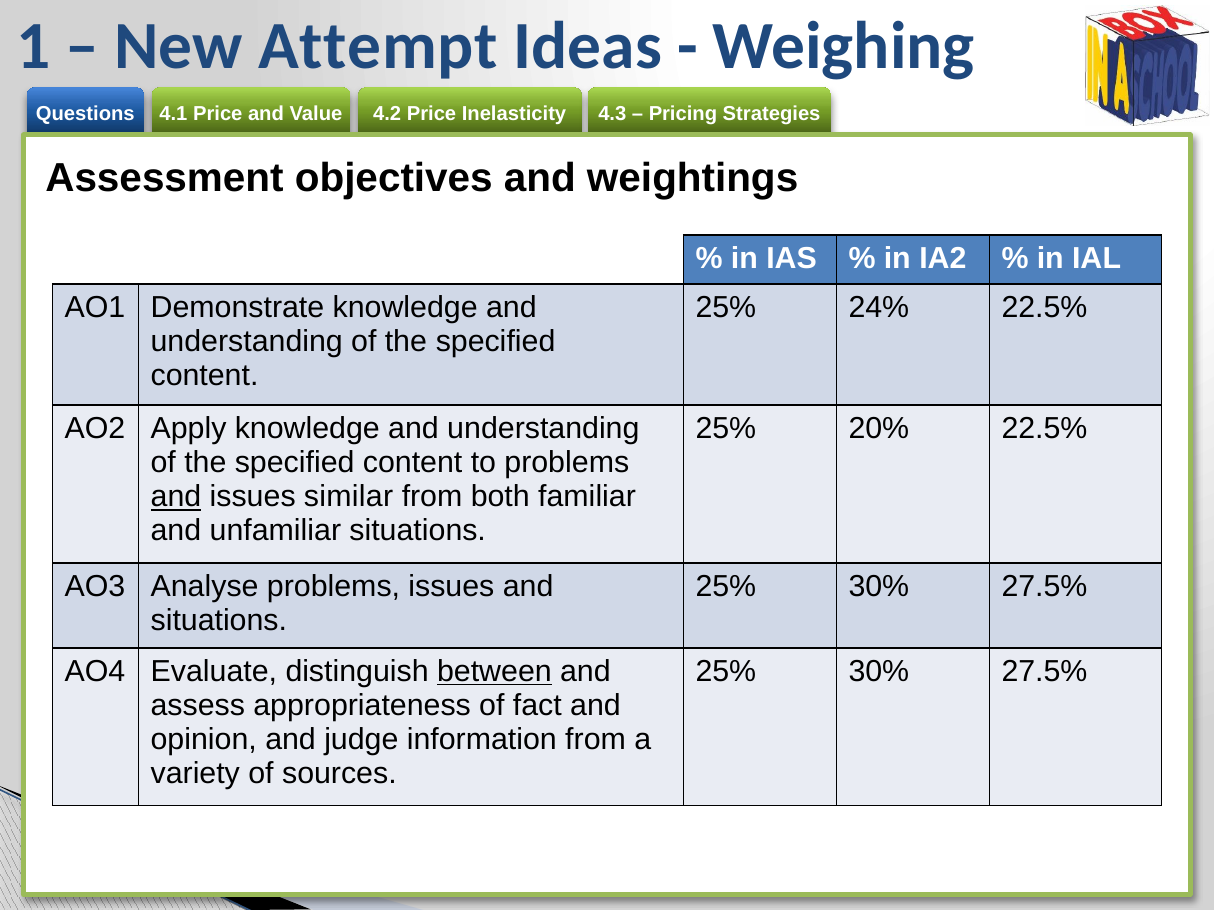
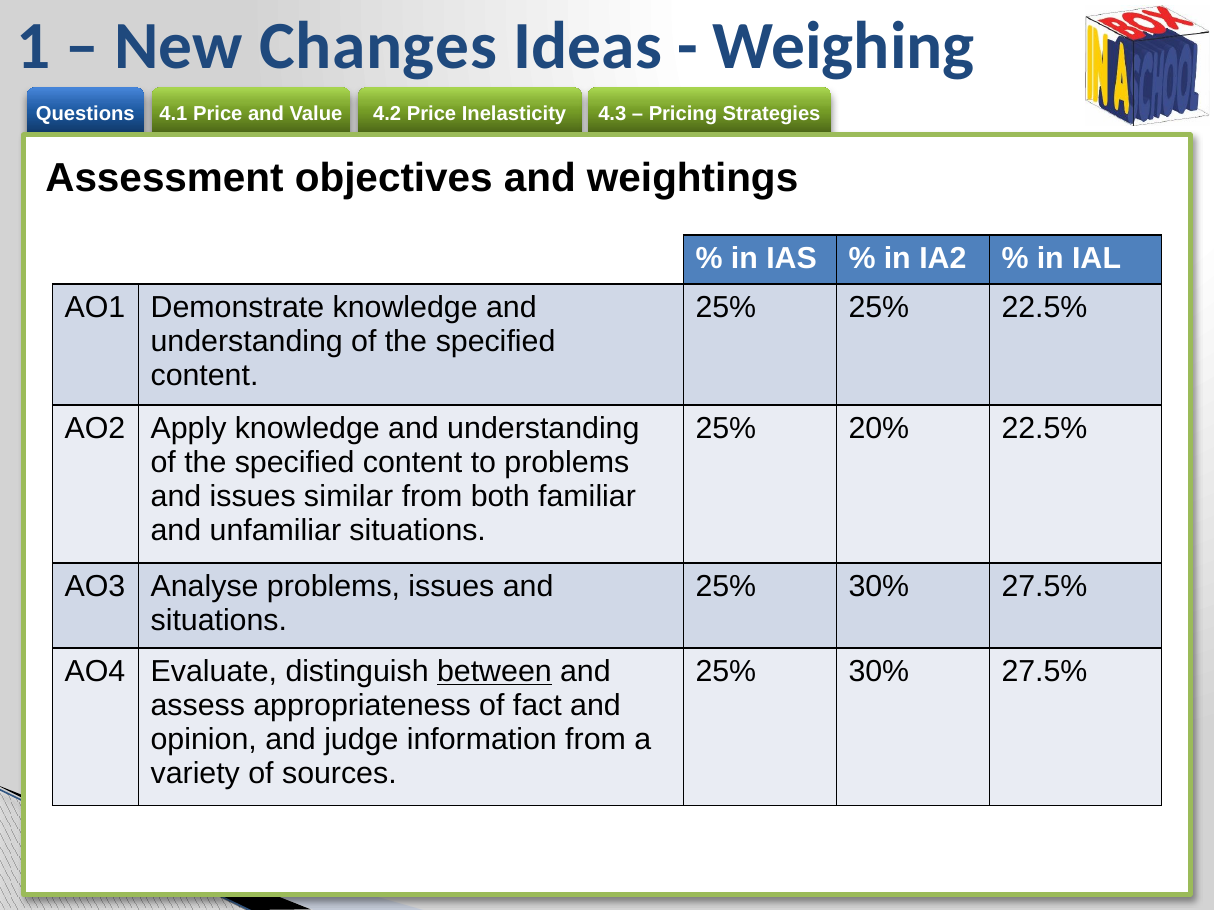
Attempt: Attempt -> Changes
25% 24%: 24% -> 25%
and at (176, 497) underline: present -> none
